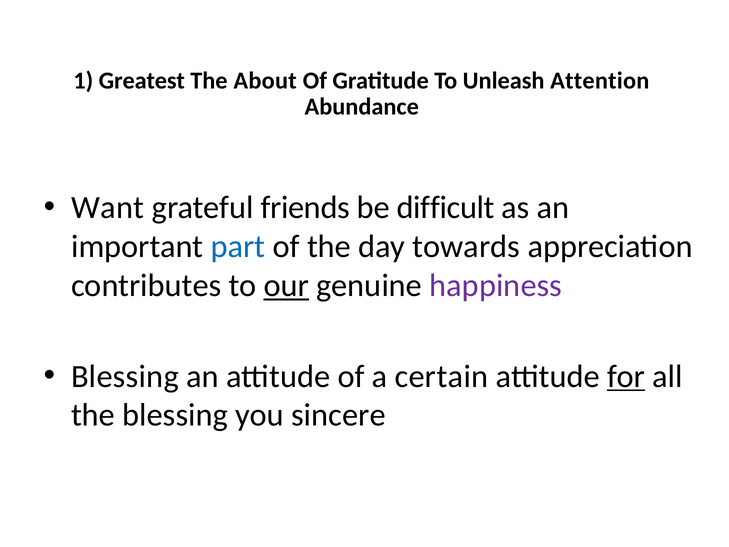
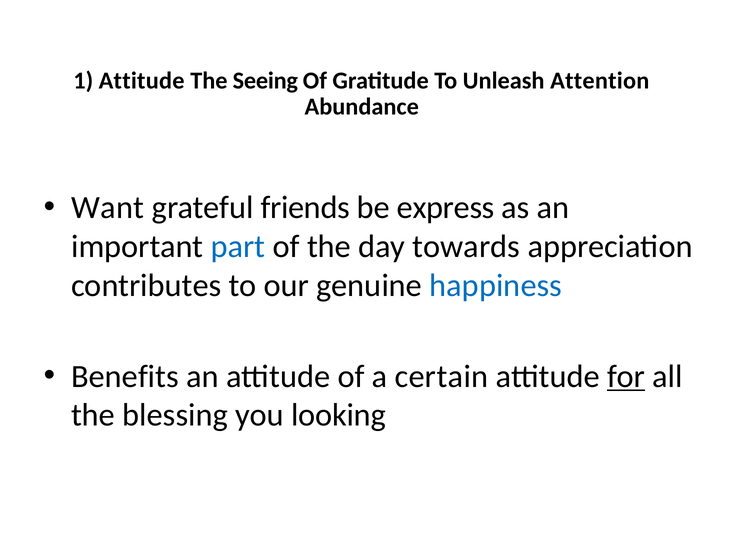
1 Greatest: Greatest -> Attitude
About: About -> Seeing
difficult: difficult -> express
our underline: present -> none
happiness colour: purple -> blue
Blessing at (125, 376): Blessing -> Benefits
sincere: sincere -> looking
